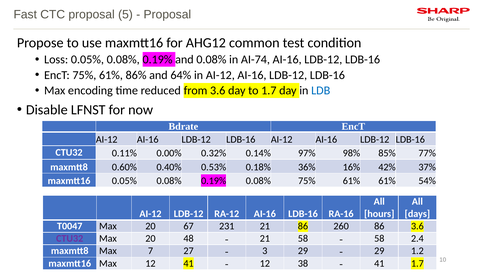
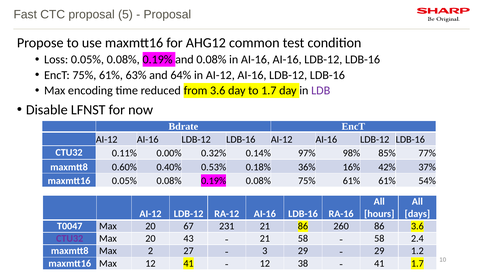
in AI-74: AI-74 -> AI-16
86%: 86% -> 63%
LDB colour: blue -> purple
48: 48 -> 43
7: 7 -> 2
